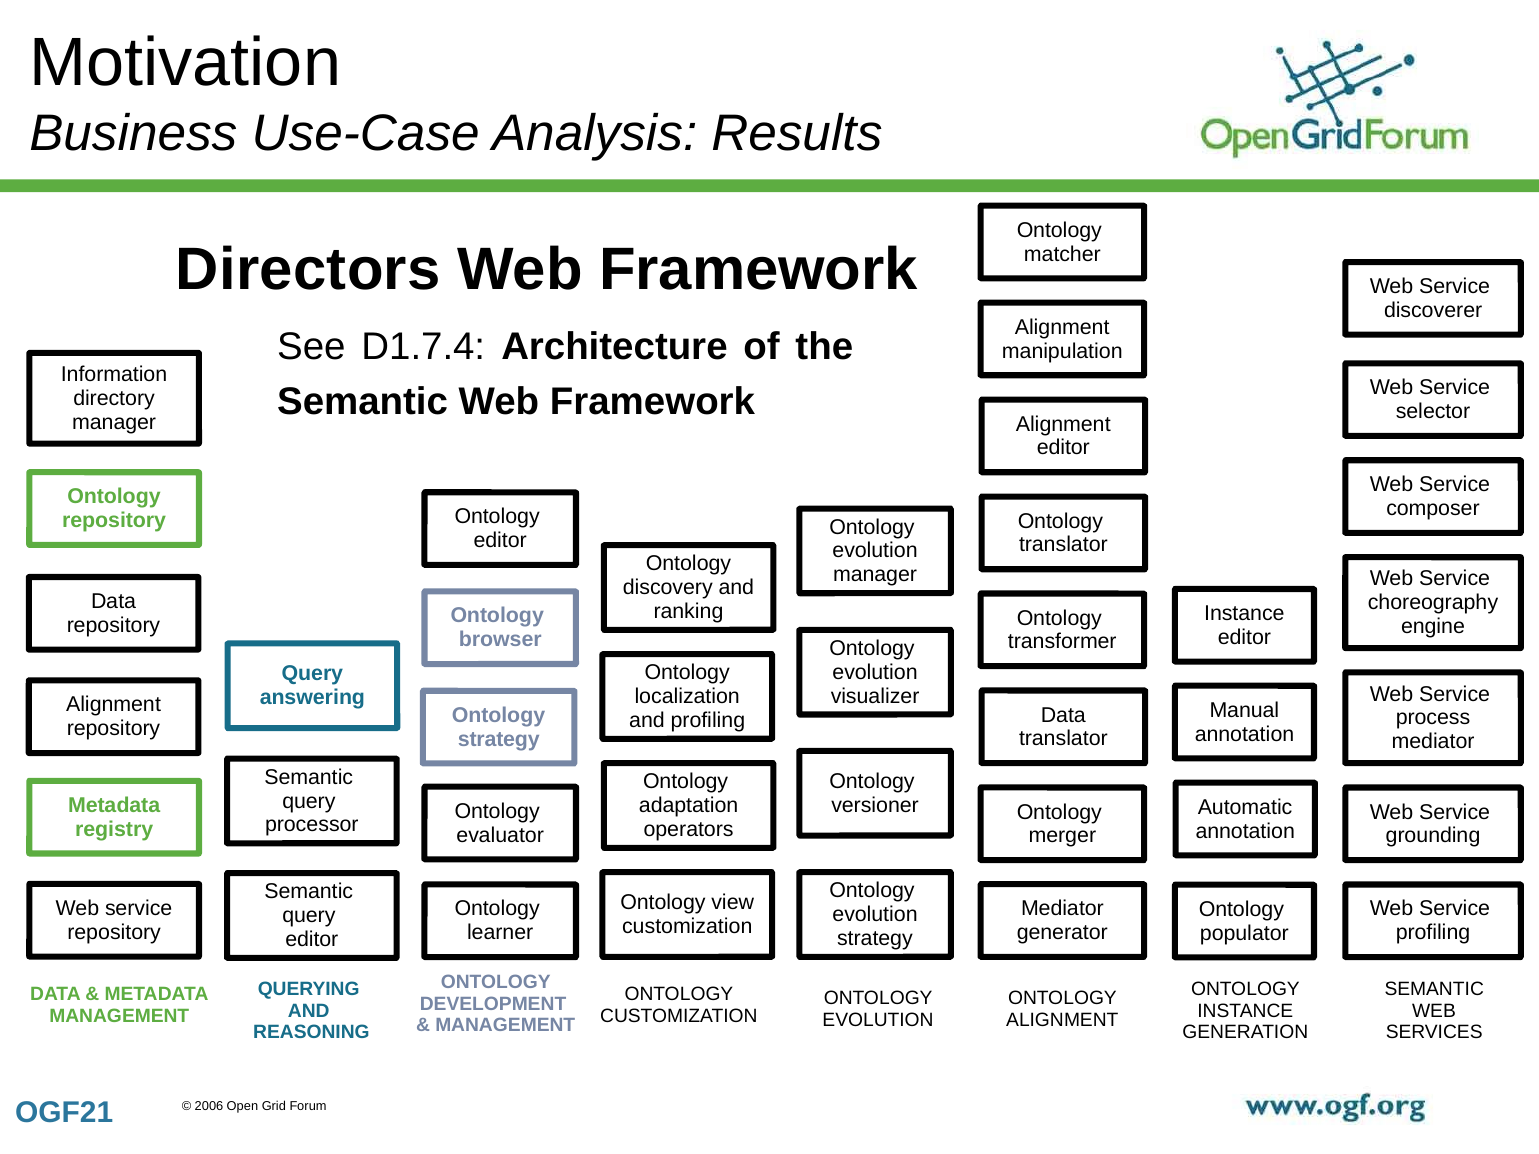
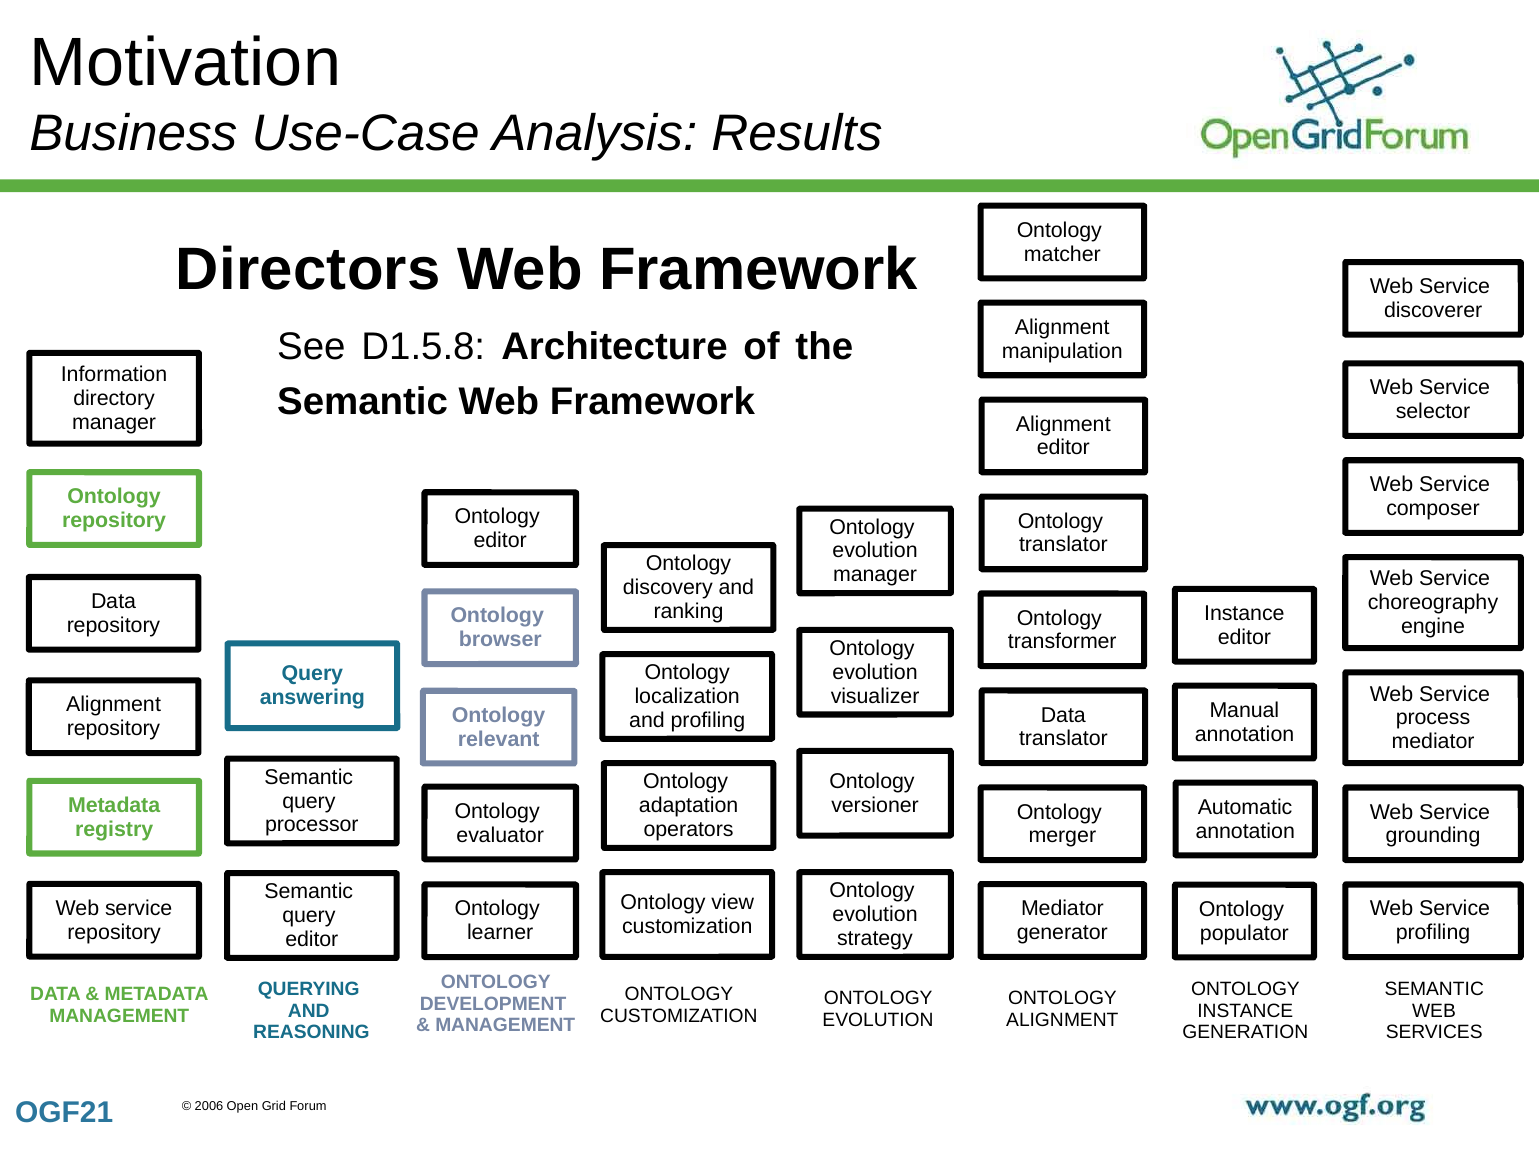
D1.7.4: D1.7.4 -> D1.5.8
strategy at (499, 739): strategy -> relevant
